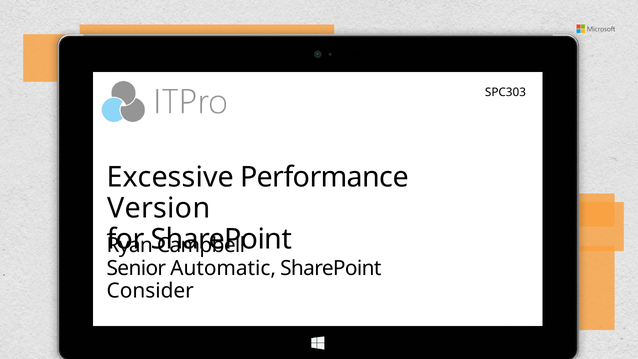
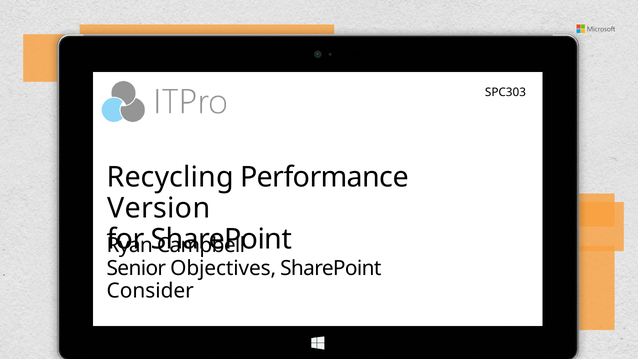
Excessive: Excessive -> Recycling
Automatic: Automatic -> Objectives
